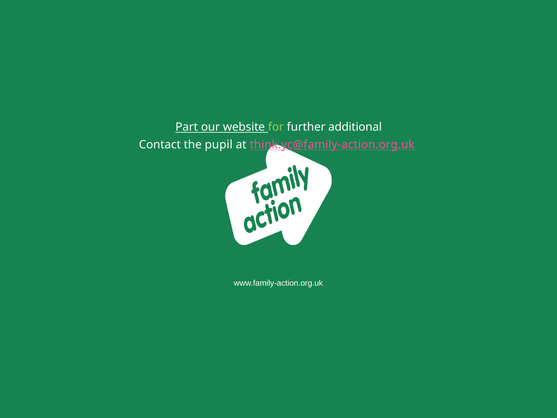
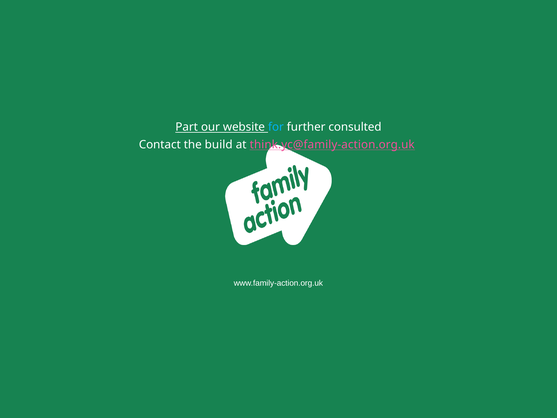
for colour: light green -> light blue
additional: additional -> consulted
pupil: pupil -> build
